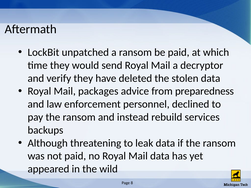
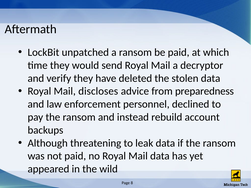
packages: packages -> discloses
services: services -> account
